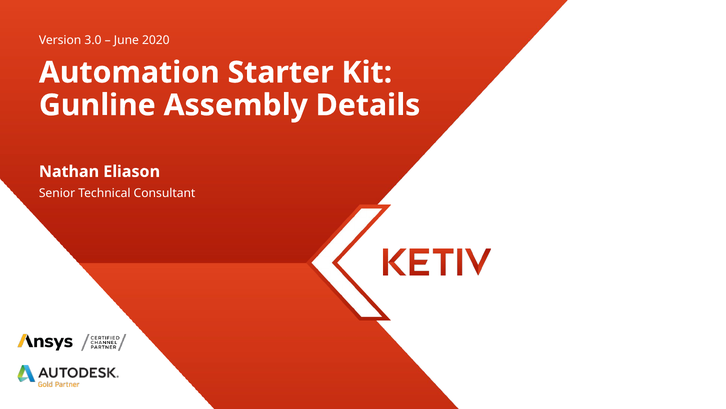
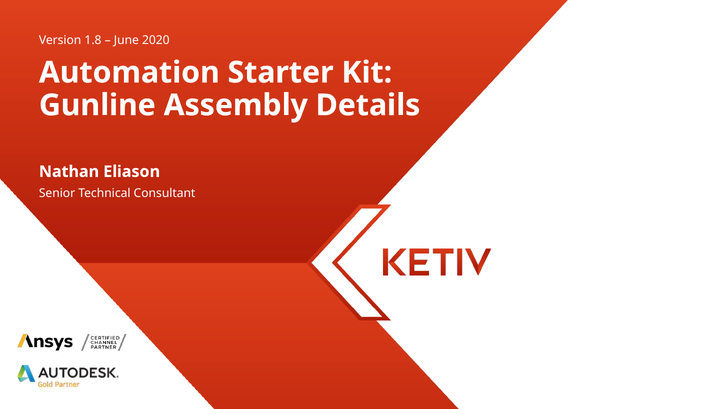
3.0: 3.0 -> 1.8
